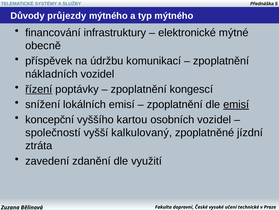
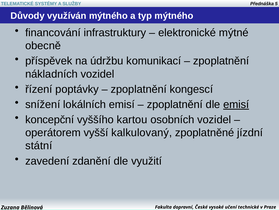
průjezdy: průjezdy -> využíván
řízení underline: present -> none
společností: společností -> operátorem
ztráta: ztráta -> státní
